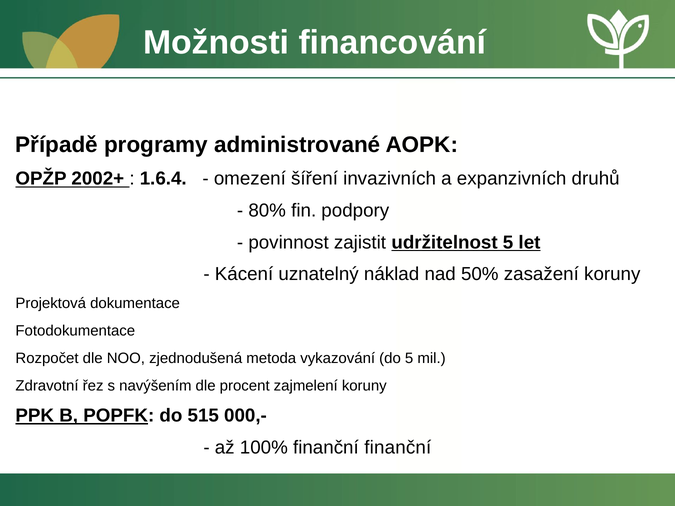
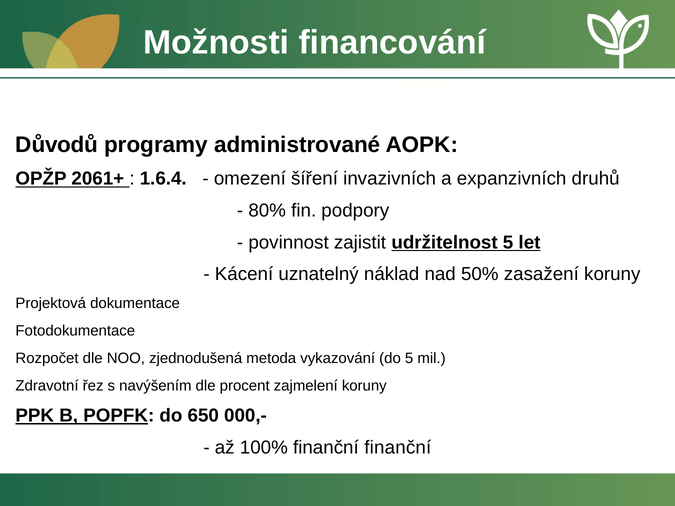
Případě: Případě -> Důvodů
2002+: 2002+ -> 2061+
515: 515 -> 650
